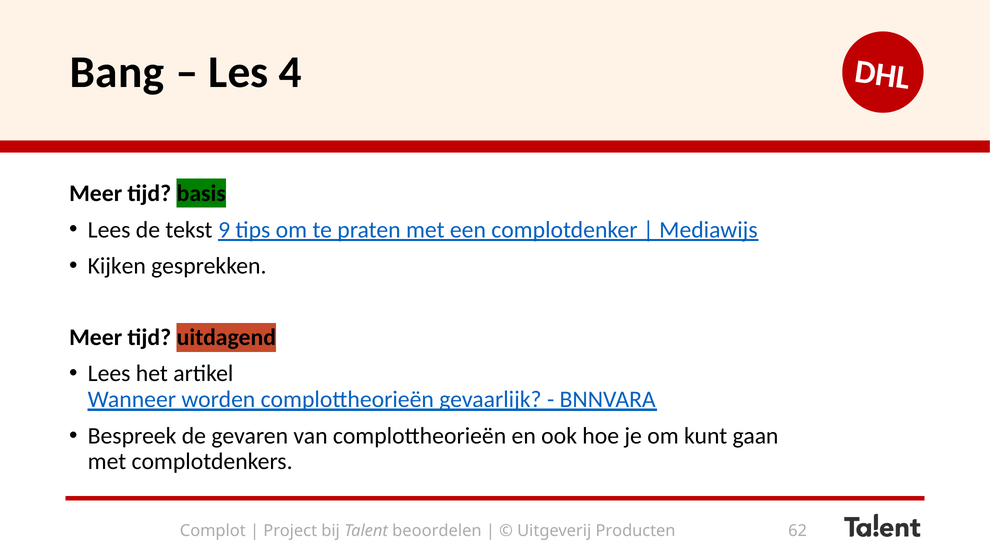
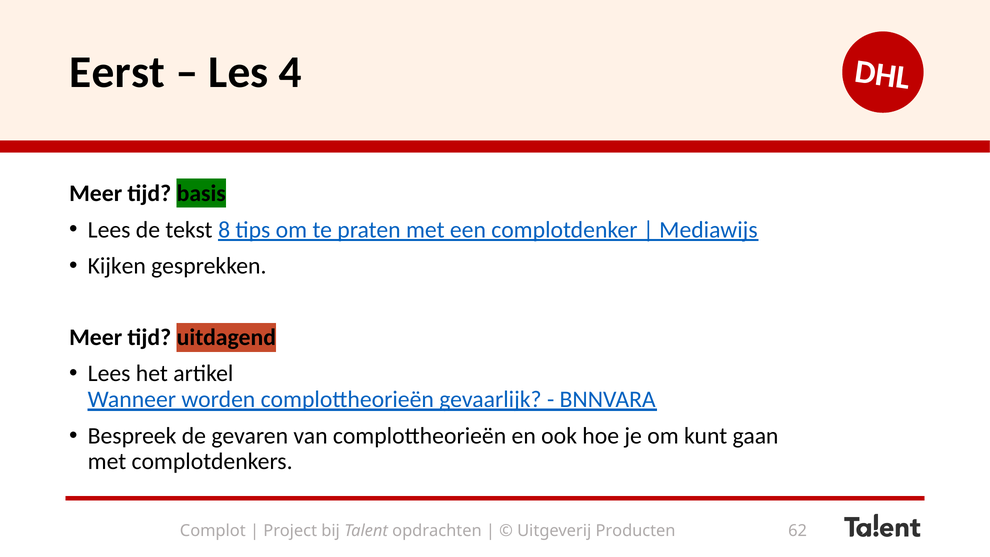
Bang: Bang -> Eerst
9: 9 -> 8
beoordelen: beoordelen -> opdrachten
